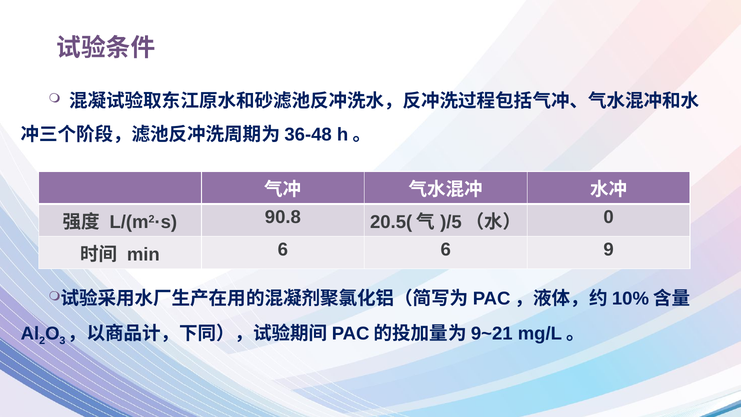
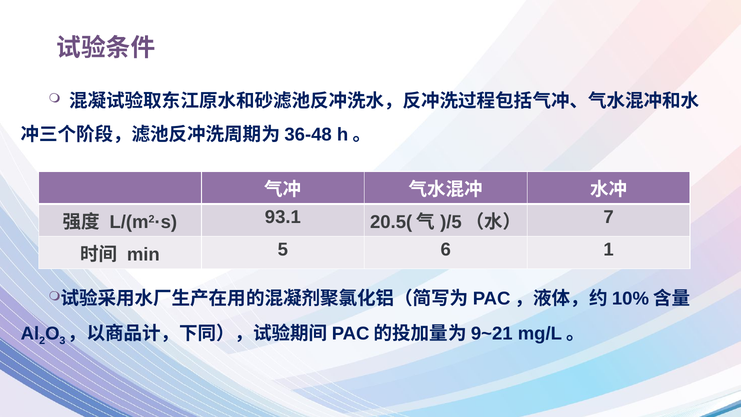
90.8: 90.8 -> 93.1
0: 0 -> 7
min 6: 6 -> 5
9: 9 -> 1
